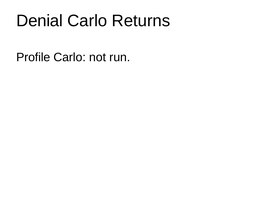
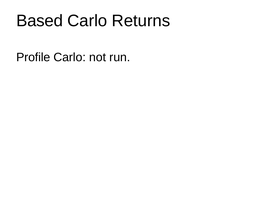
Denial: Denial -> Based
